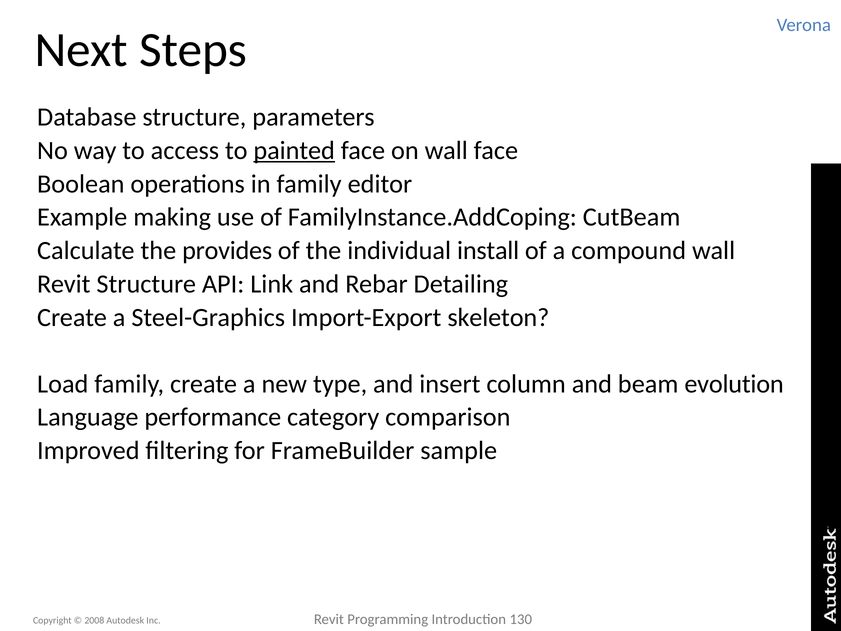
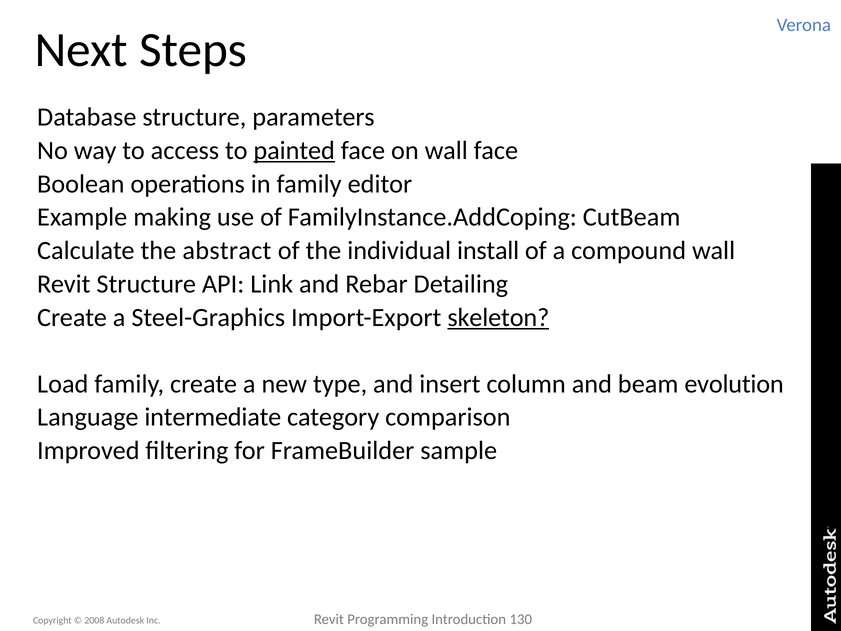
provides: provides -> abstract
skeleton underline: none -> present
performance: performance -> intermediate
